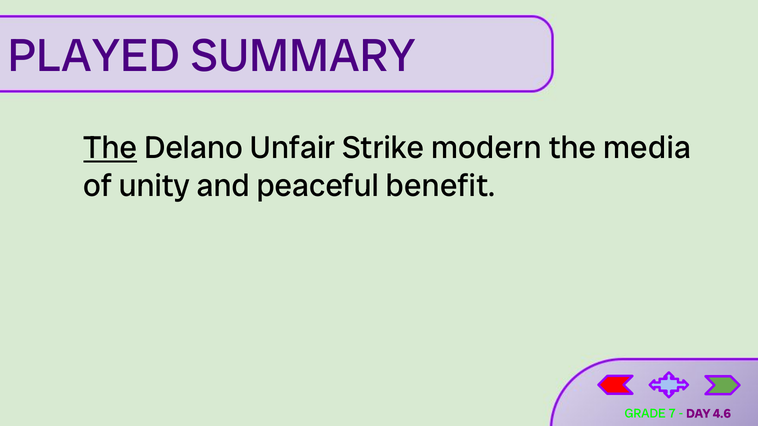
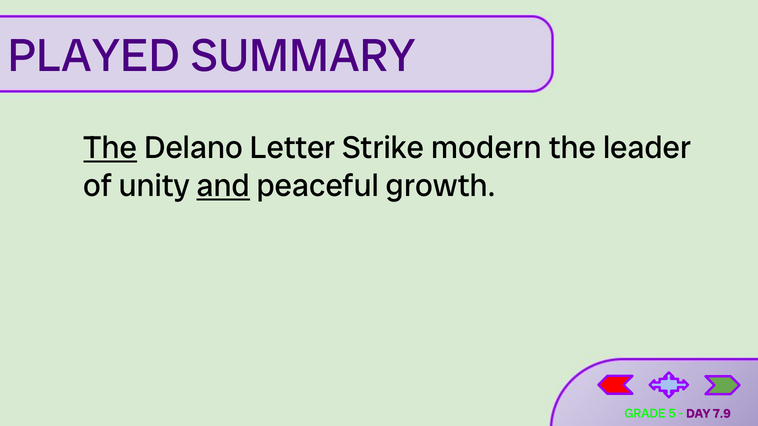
Unfair: Unfair -> Letter
media: media -> leader
and underline: none -> present
benefit: benefit -> growth
7: 7 -> 5
4.6: 4.6 -> 7.9
